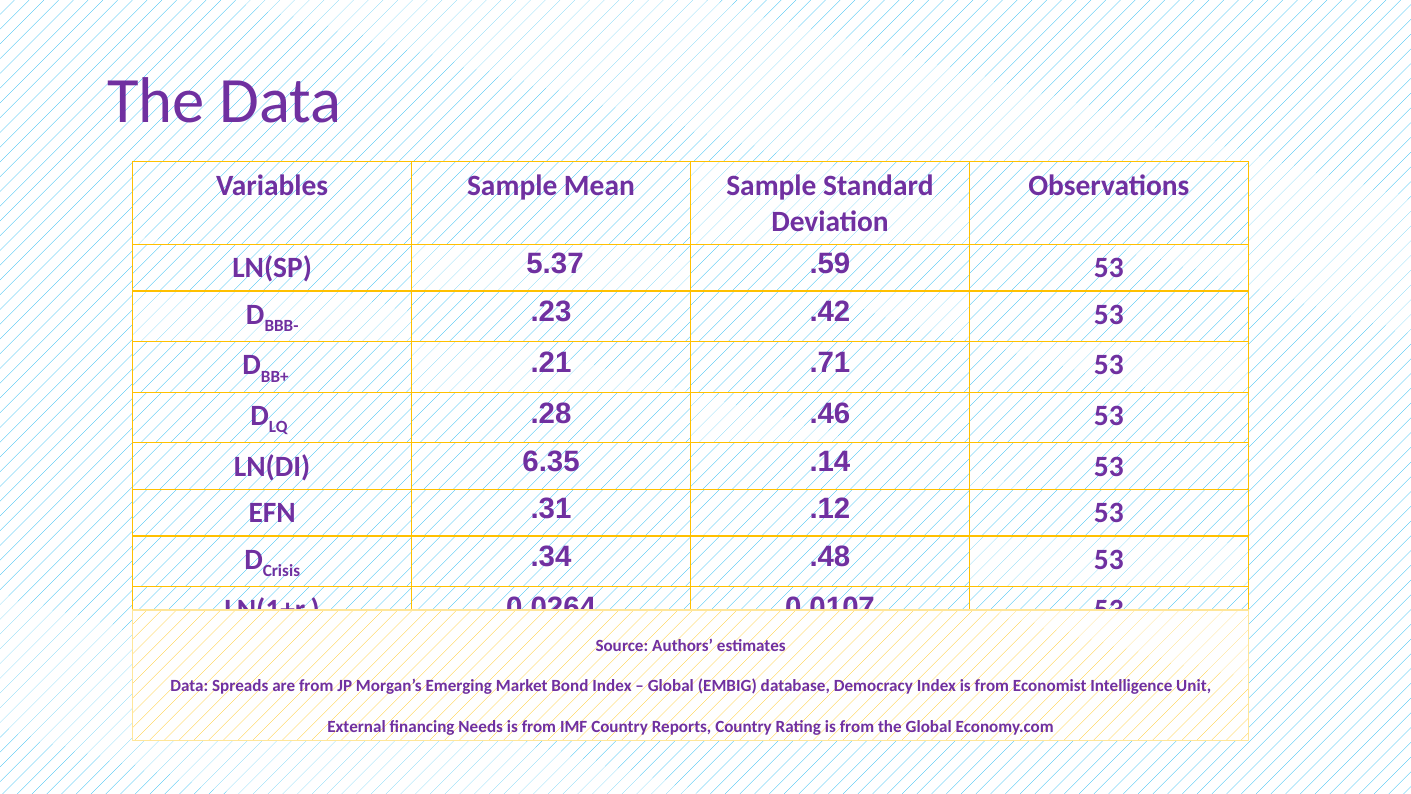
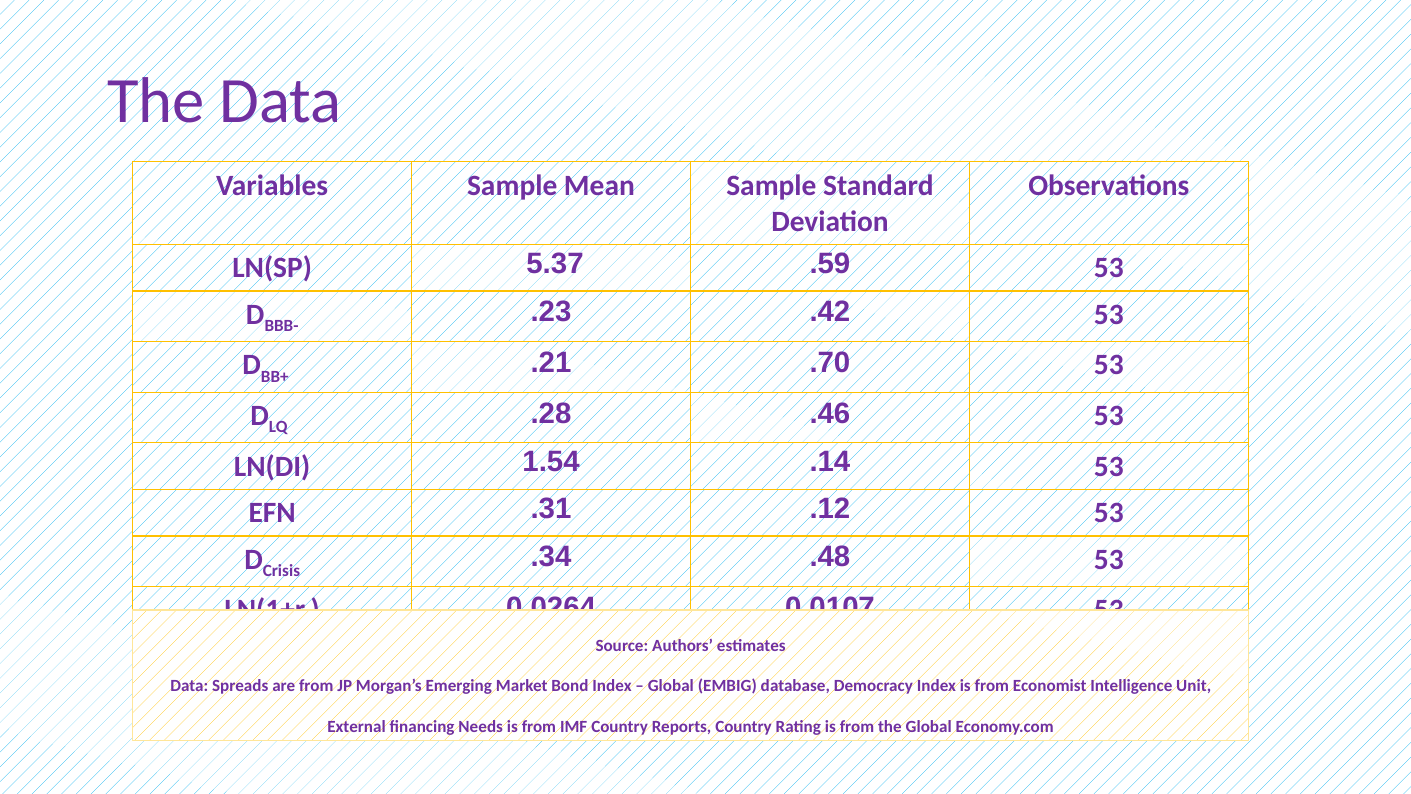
.71: .71 -> .70
6.35: 6.35 -> 1.54
